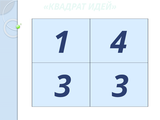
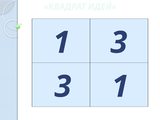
1 4: 4 -> 3
3 3: 3 -> 1
